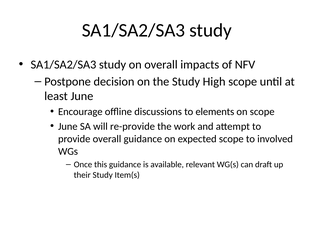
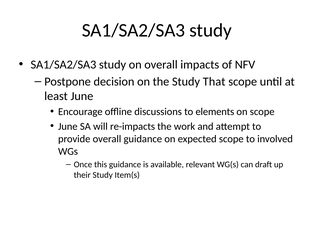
High: High -> That
re-provide: re-provide -> re-impacts
